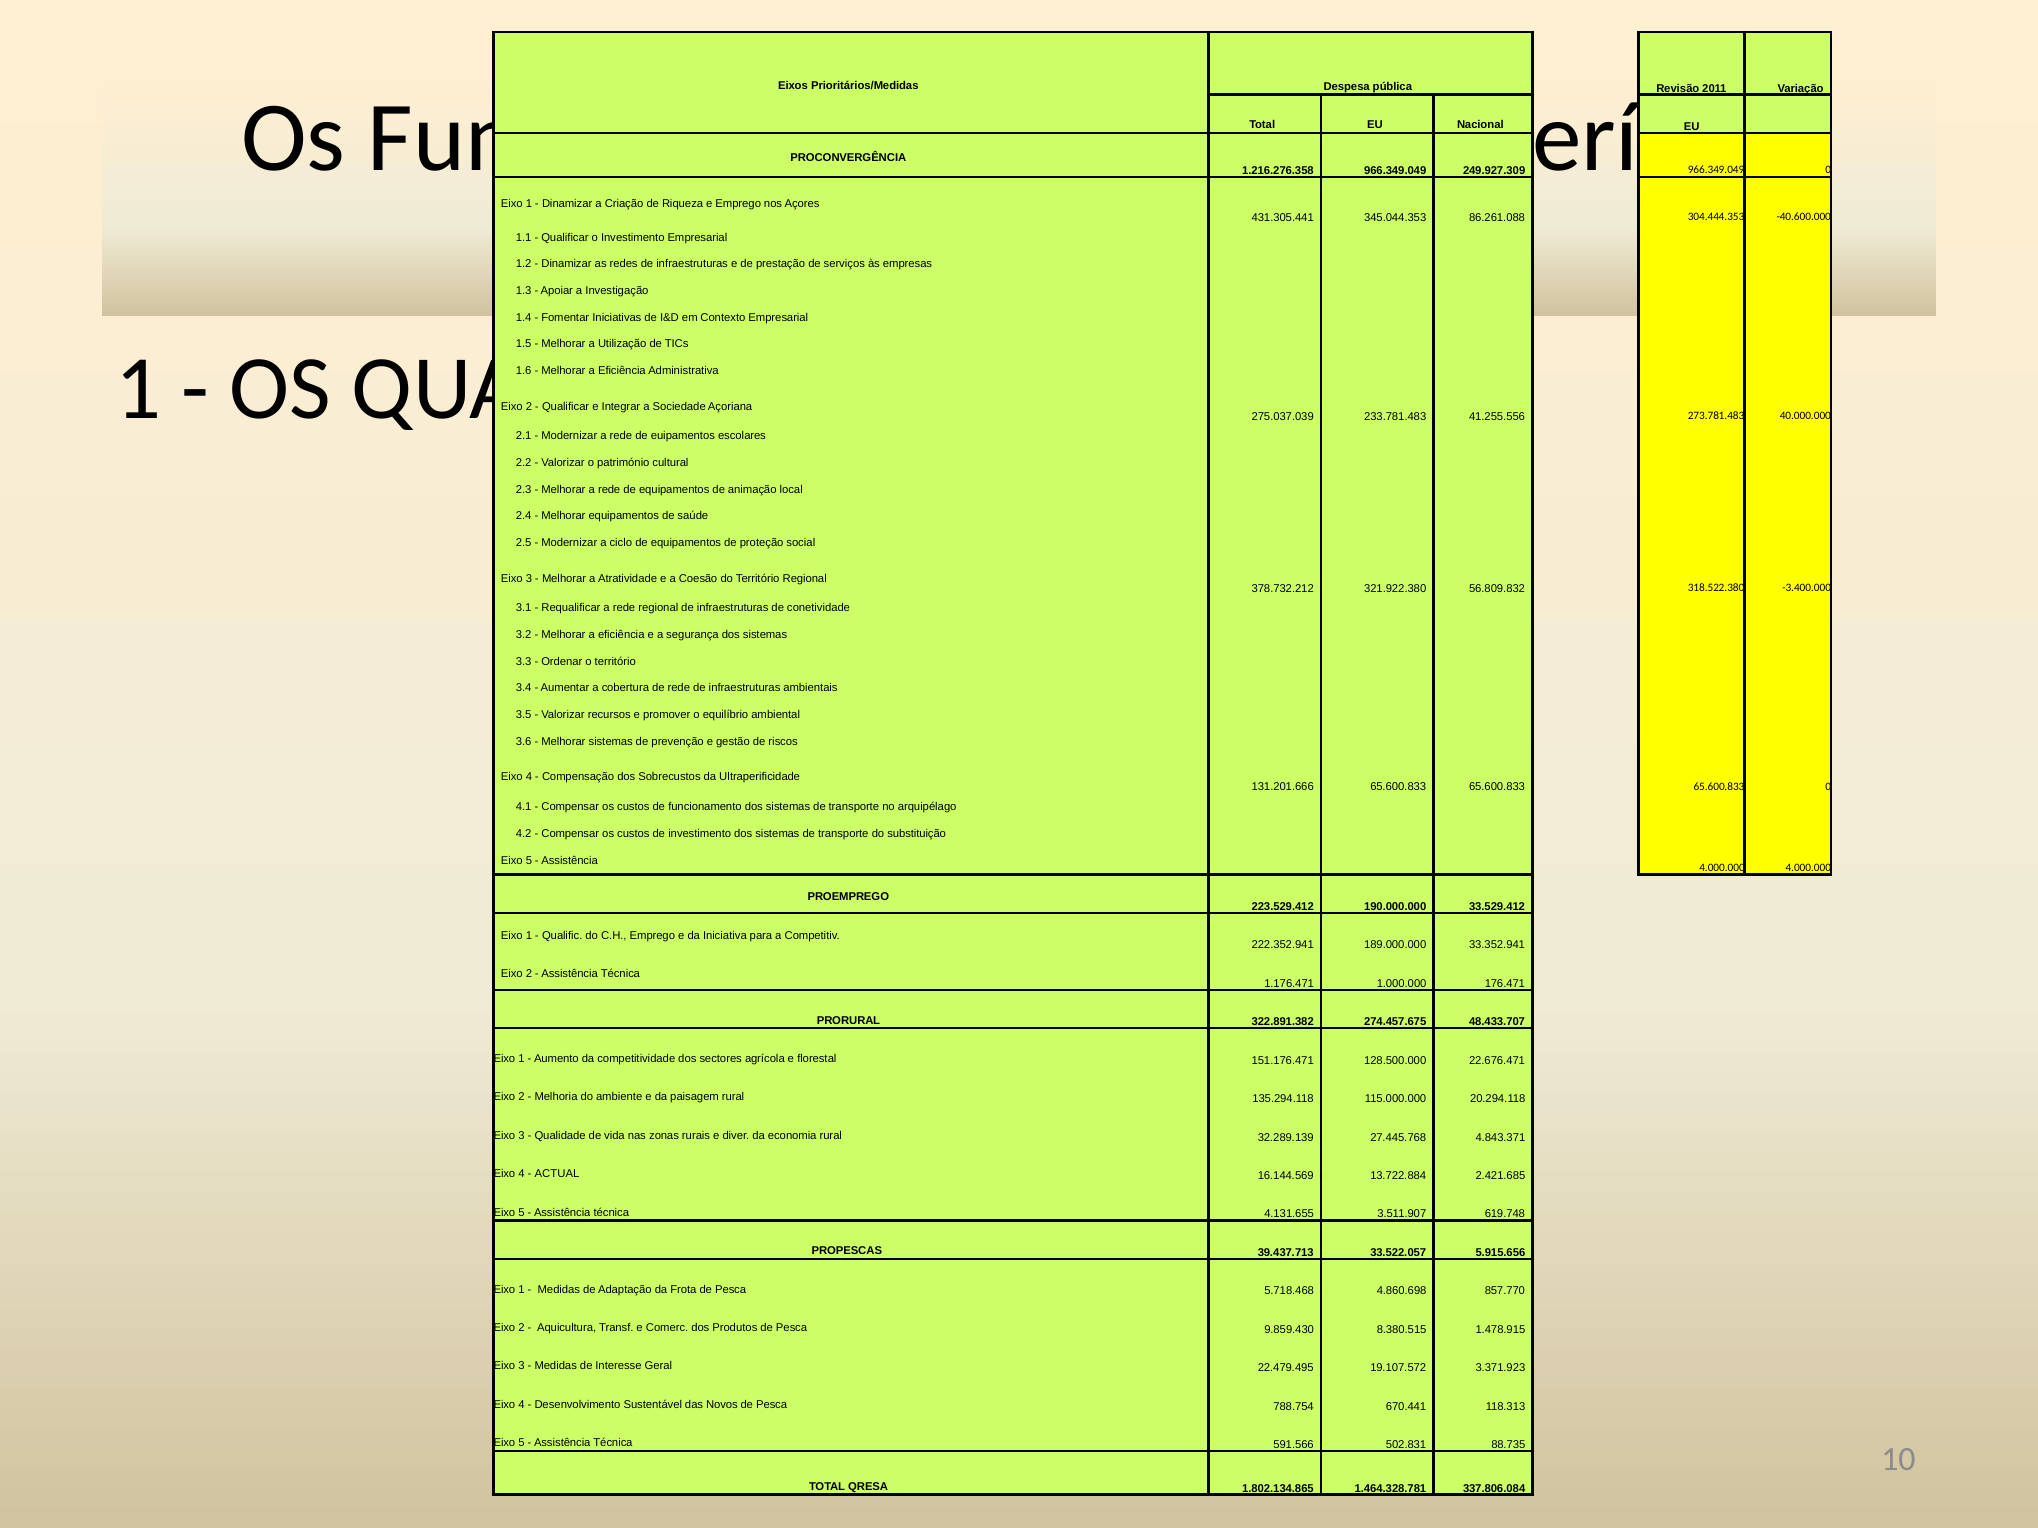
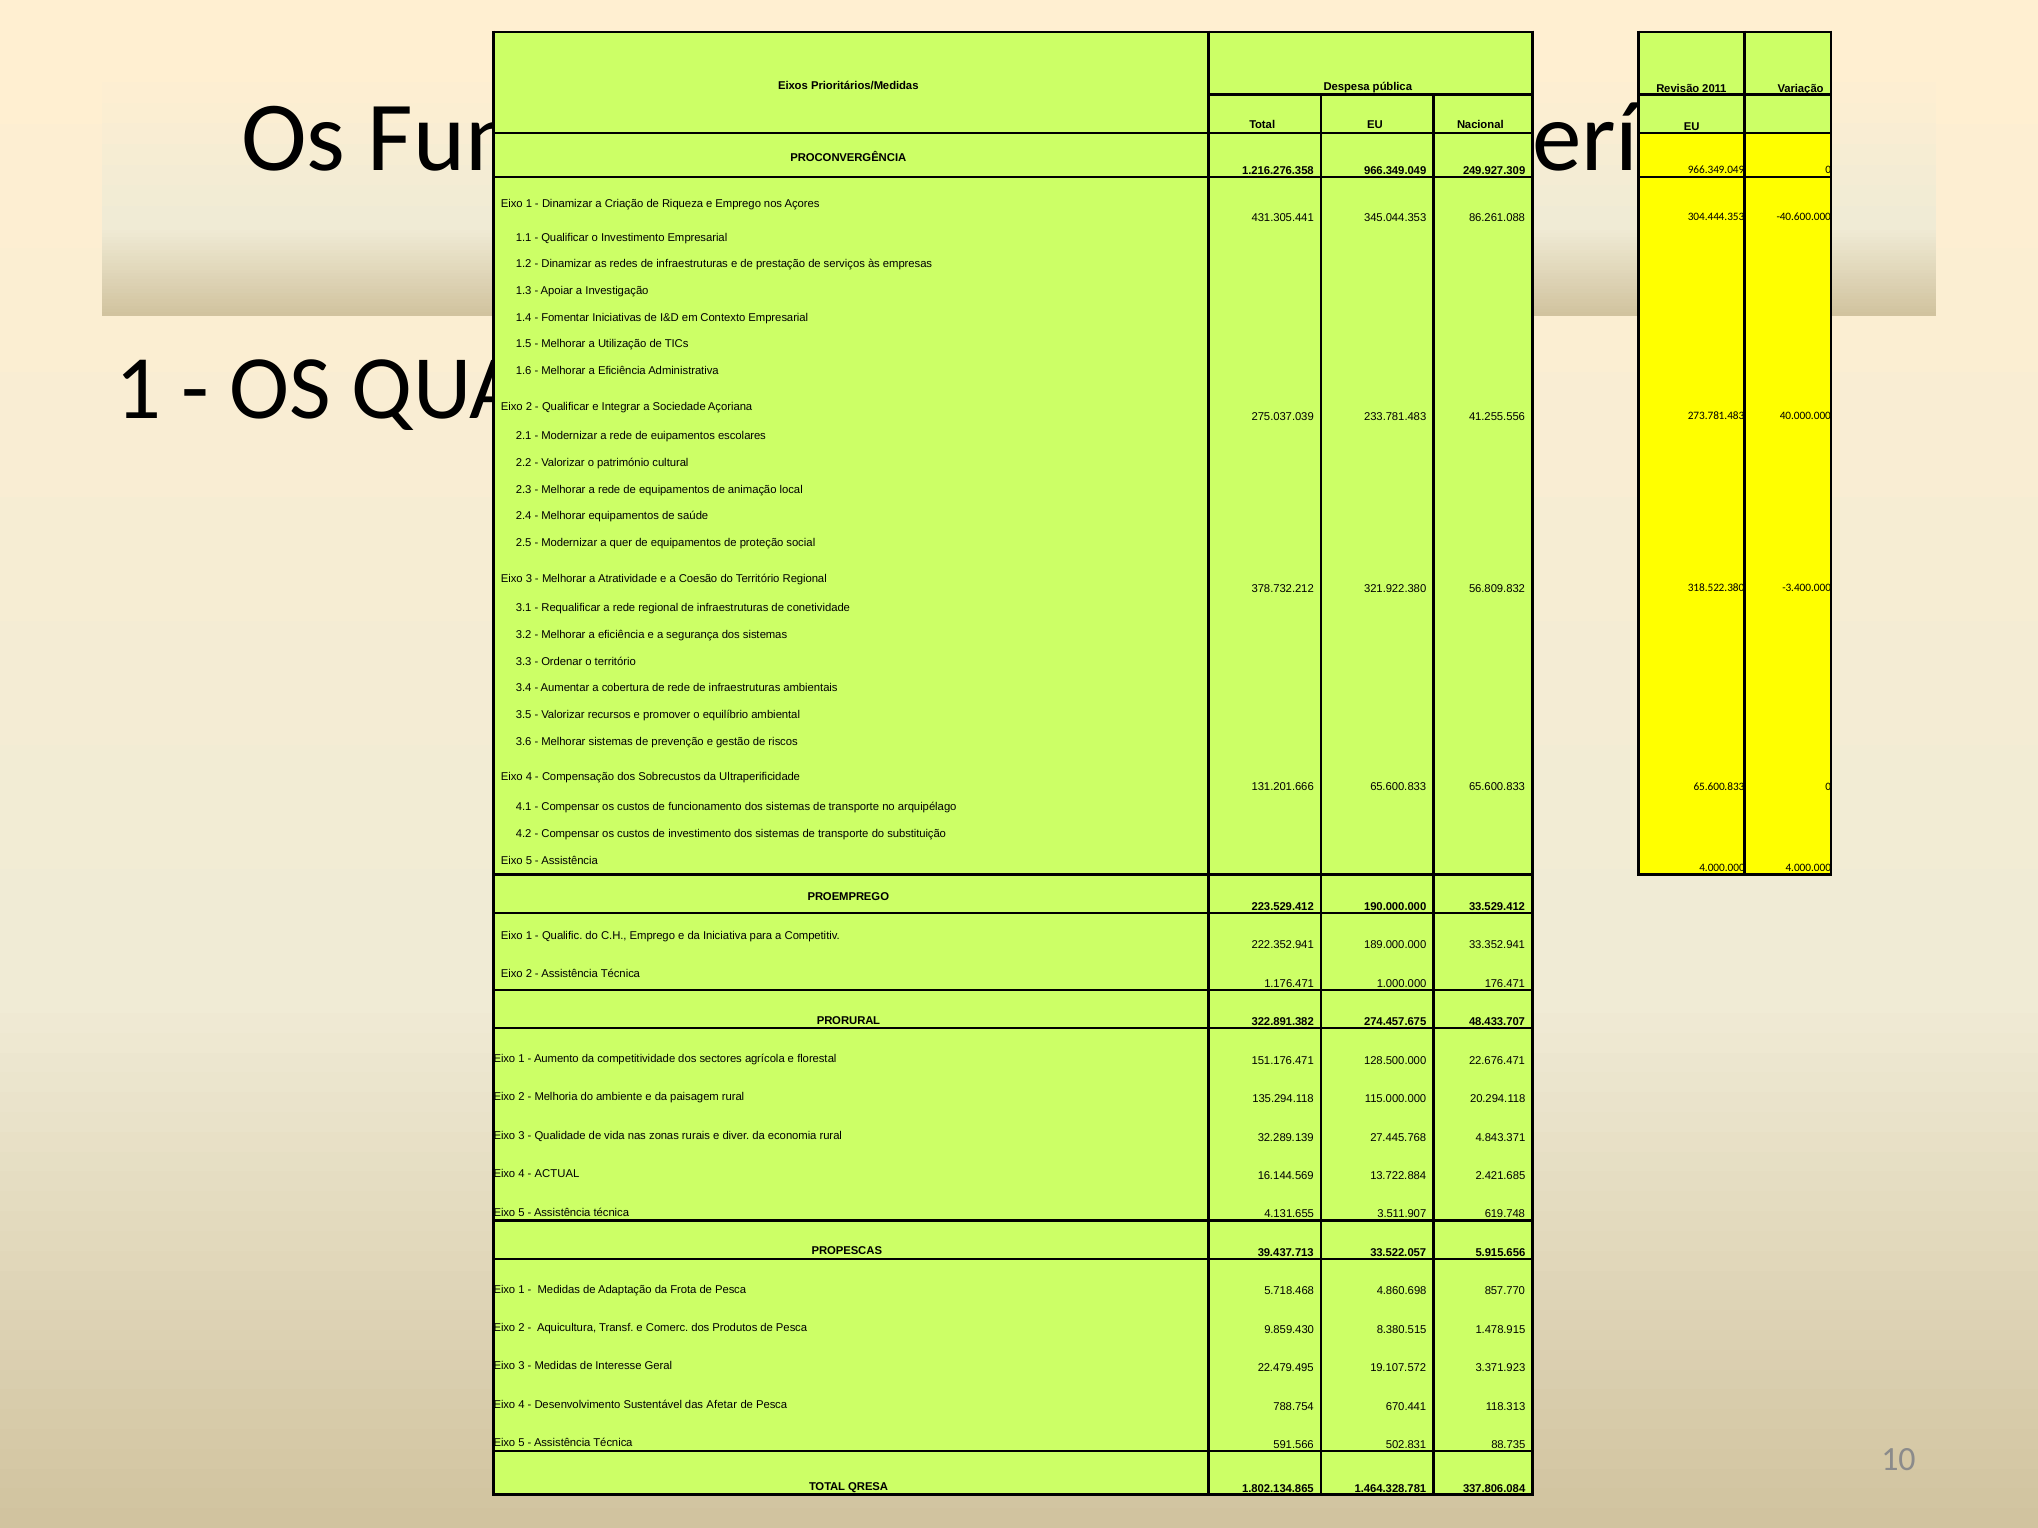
ciclo: ciclo -> quer
Novos: Novos -> Afetar
